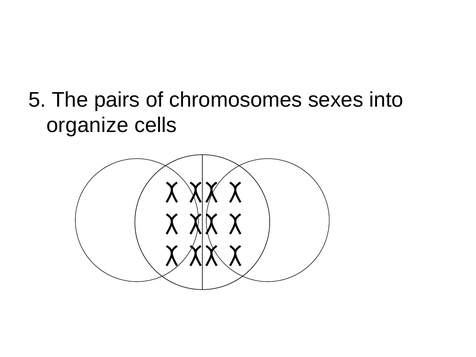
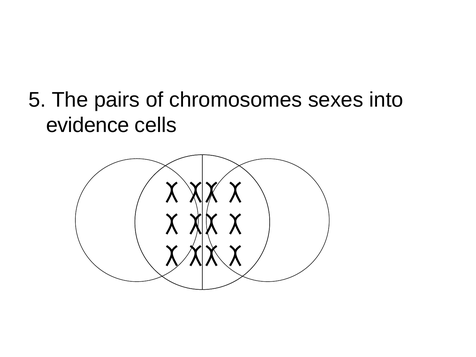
organize: organize -> evidence
